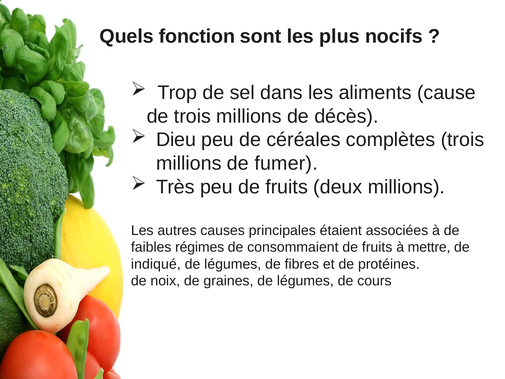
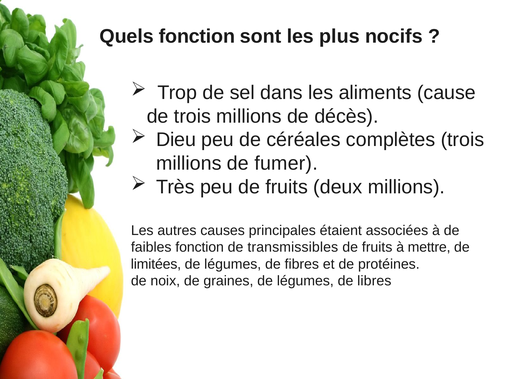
faibles régimes: régimes -> fonction
consommaient: consommaient -> transmissibles
indiqué: indiqué -> limitées
cours: cours -> libres
